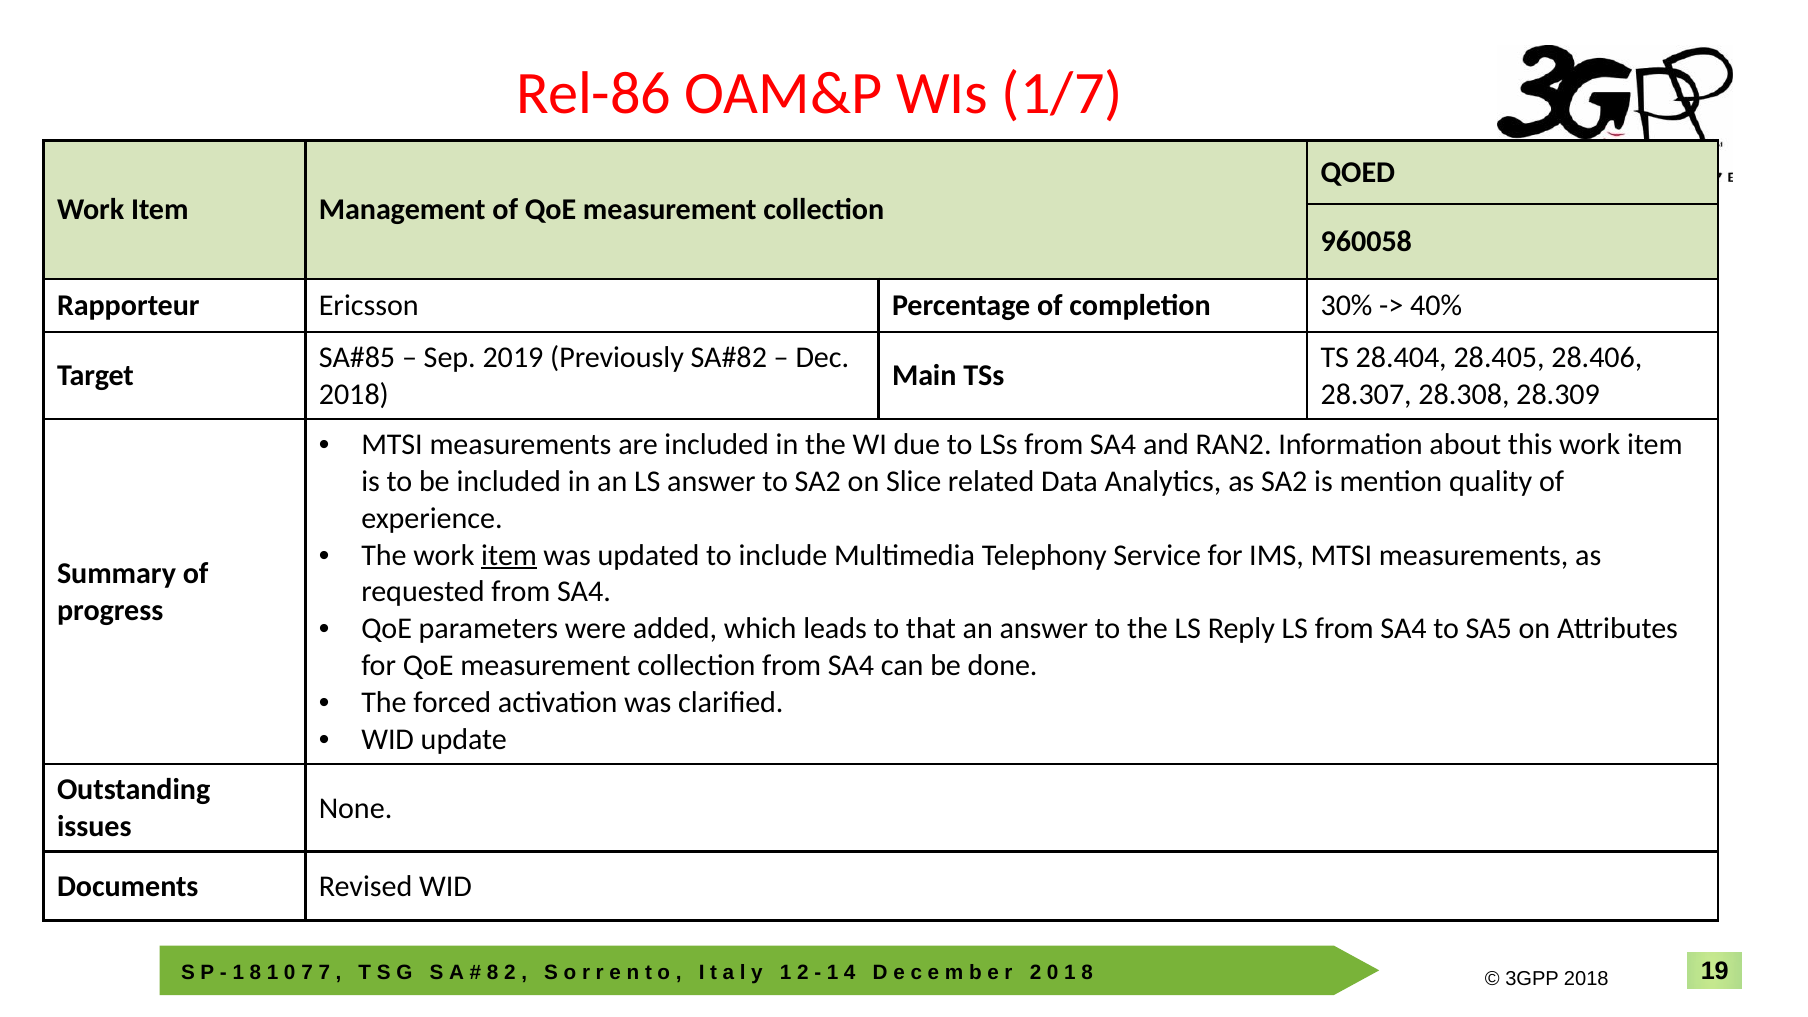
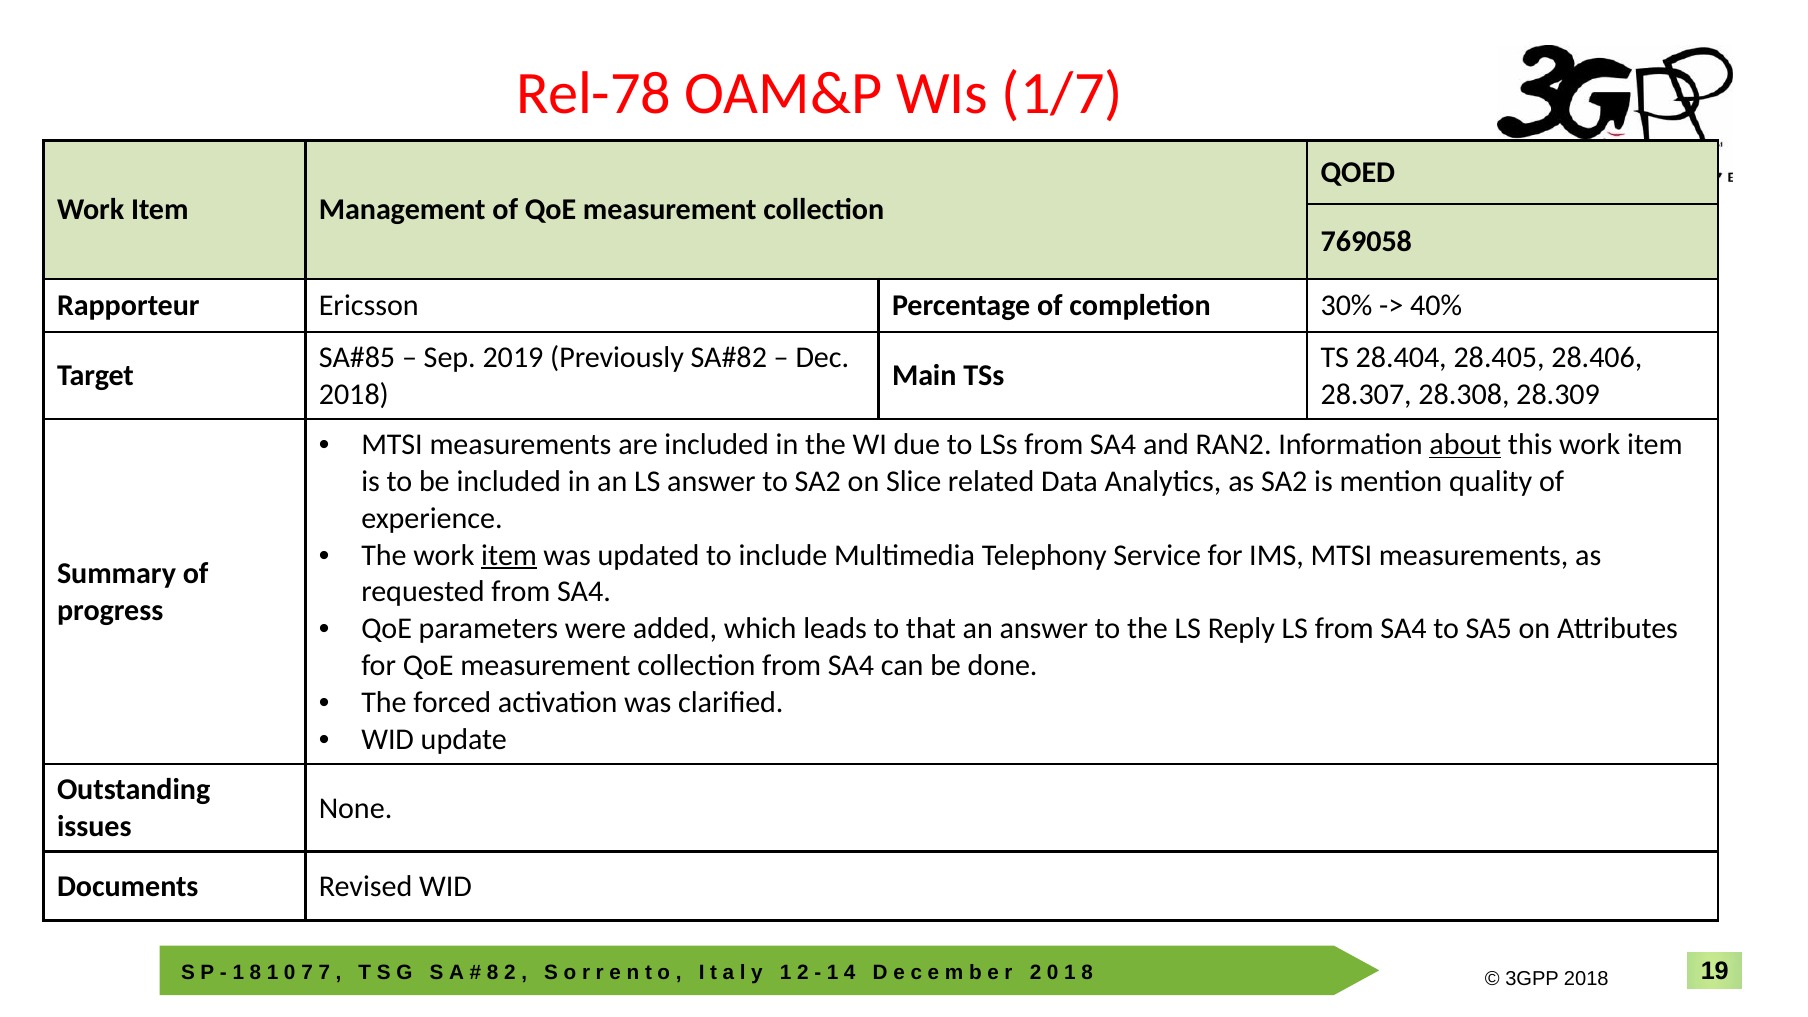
Rel-86: Rel-86 -> Rel-78
960058: 960058 -> 769058
about underline: none -> present
